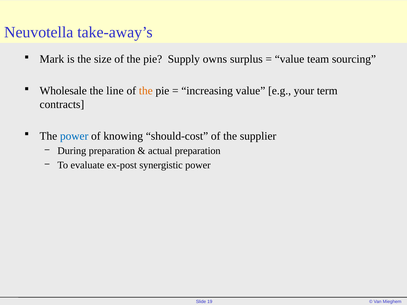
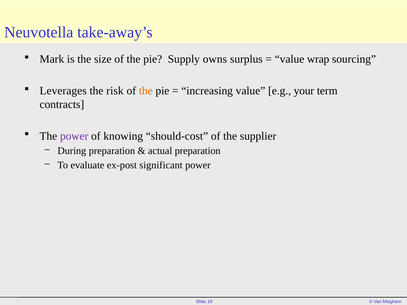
team: team -> wrap
Wholesale: Wholesale -> Leverages
line: line -> risk
power at (74, 136) colour: blue -> purple
synergistic: synergistic -> significant
